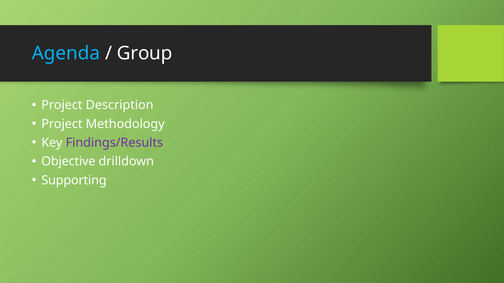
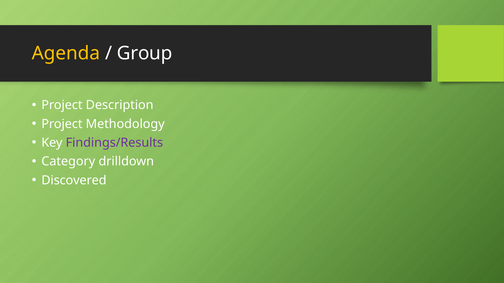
Agenda colour: light blue -> yellow
Objective: Objective -> Category
Supporting: Supporting -> Discovered
